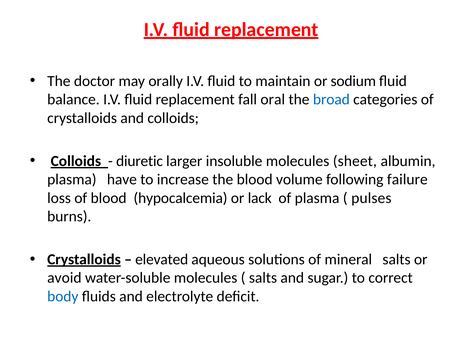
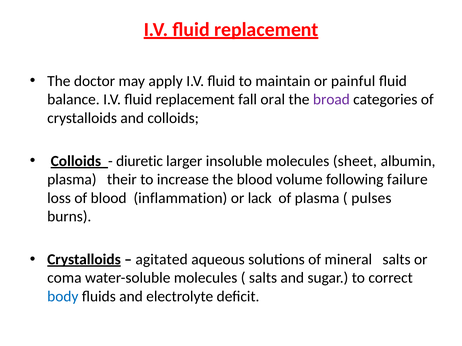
orally: orally -> apply
sodium: sodium -> painful
broad colour: blue -> purple
have: have -> their
hypocalcemia: hypocalcemia -> inflammation
elevated: elevated -> agitated
avoid: avoid -> coma
